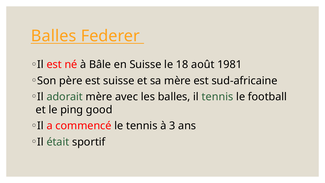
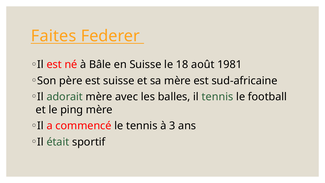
Balles at (54, 36): Balles -> Faites
ping good: good -> mère
